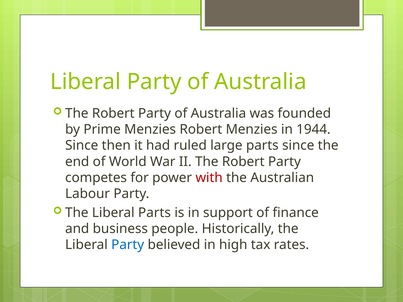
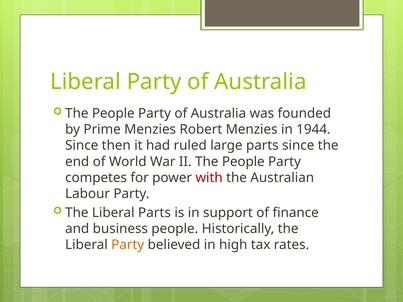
Robert at (113, 113): Robert -> People
II The Robert: Robert -> People
Party at (128, 245) colour: blue -> orange
